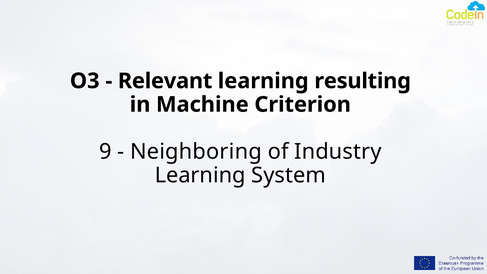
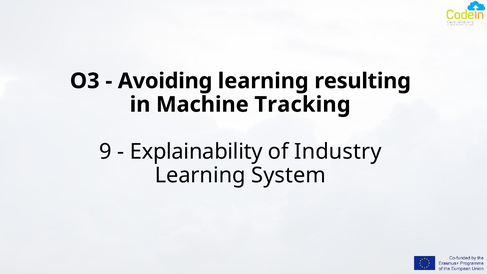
Relevant: Relevant -> Avoiding
Criterion: Criterion -> Tracking
Neighboring: Neighboring -> Explainability
